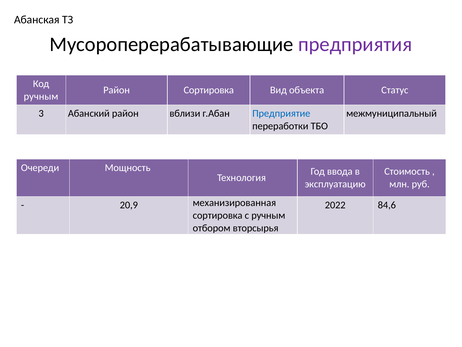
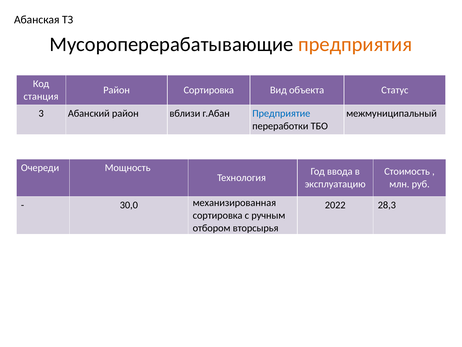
предприятия colour: purple -> orange
ручным at (41, 96): ручным -> станция
20,9: 20,9 -> 30,0
84,6: 84,6 -> 28,3
